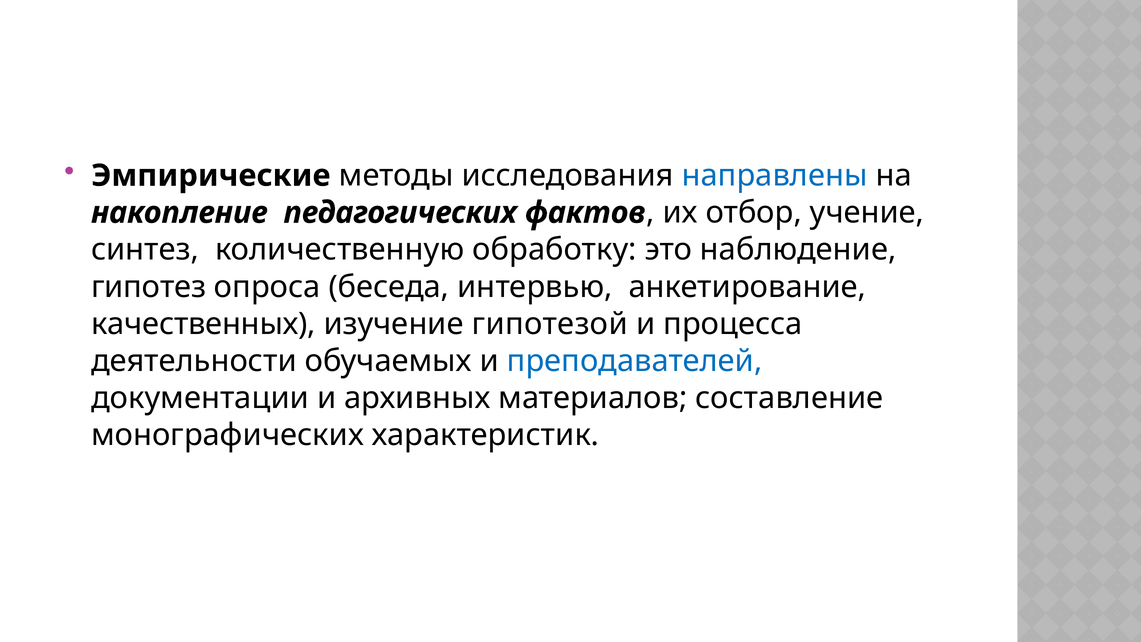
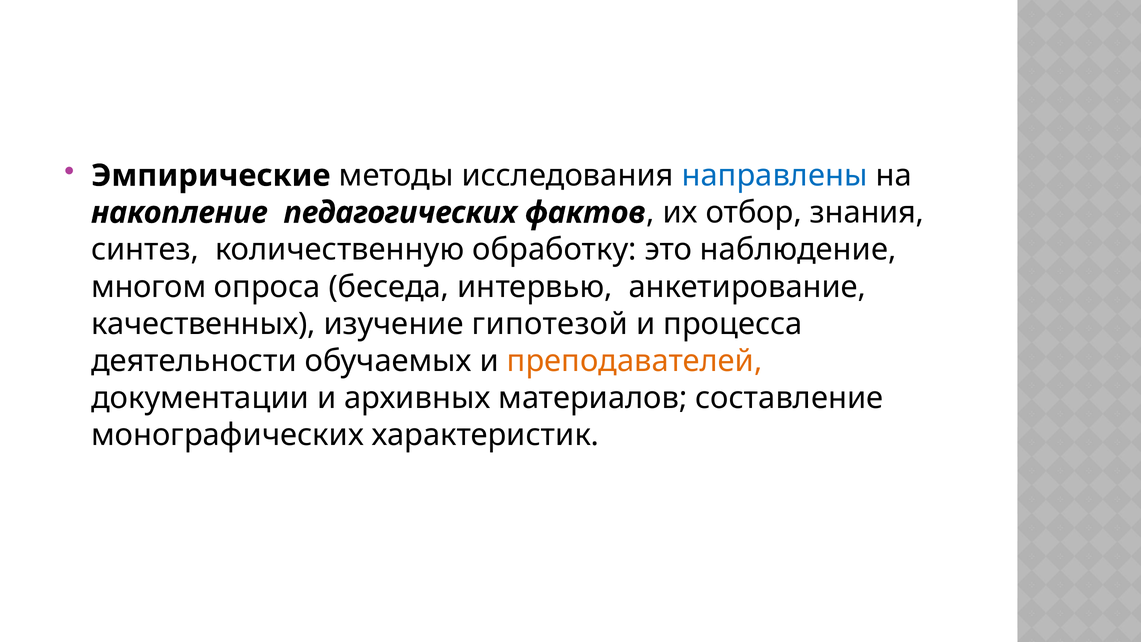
учение: учение -> знания
гипотез: гипотез -> многом
преподавателей colour: blue -> orange
